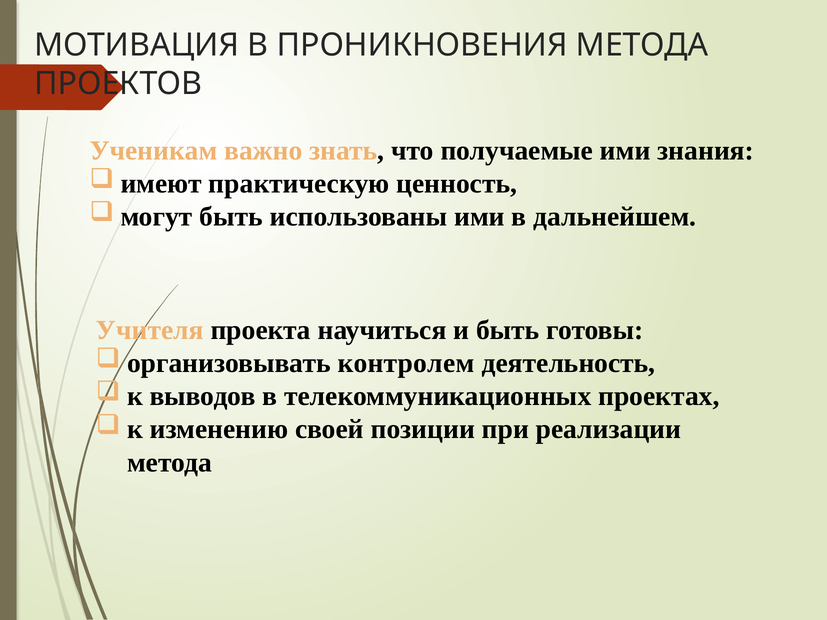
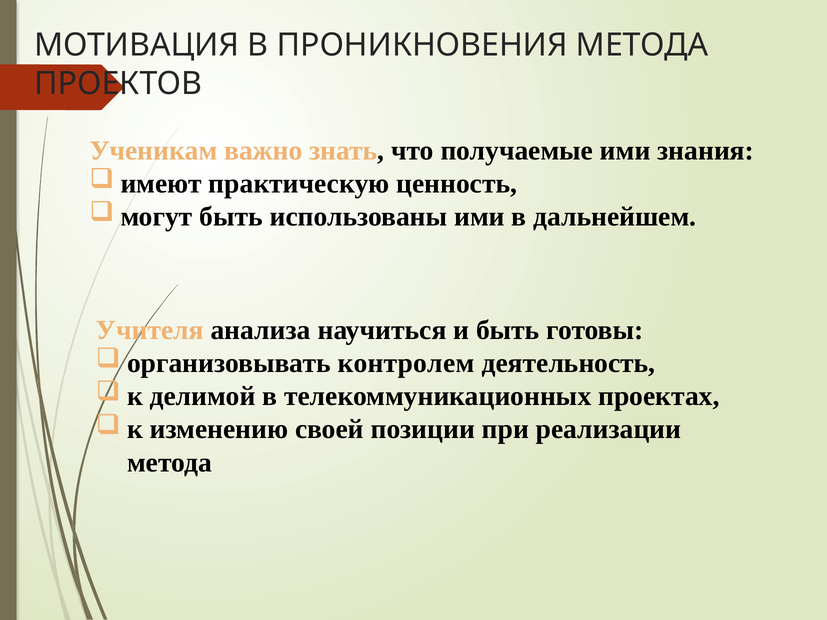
проекта: проекта -> анализа
выводов: выводов -> делимой
